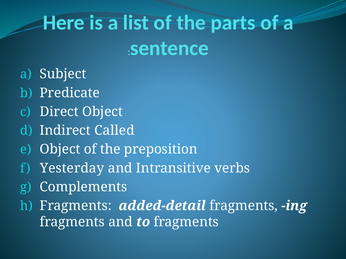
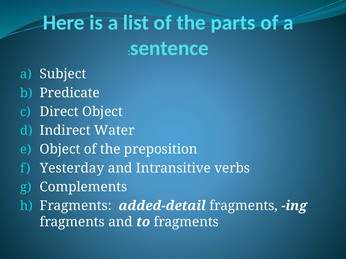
Called: Called -> Water
